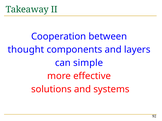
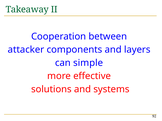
thought: thought -> attacker
